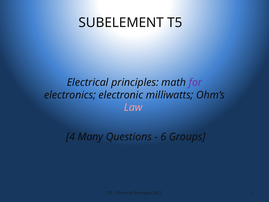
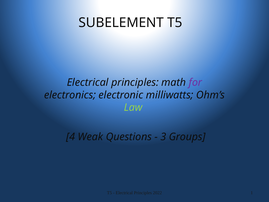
Law colour: pink -> light green
Many: Many -> Weak
6: 6 -> 3
